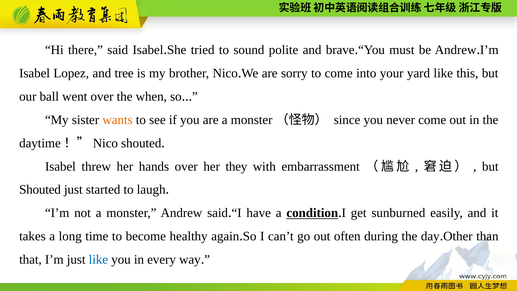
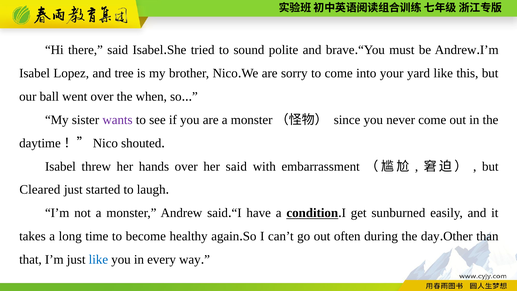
wants colour: orange -> purple
her they: they -> said
Shouted at (40, 190): Shouted -> Cleared
